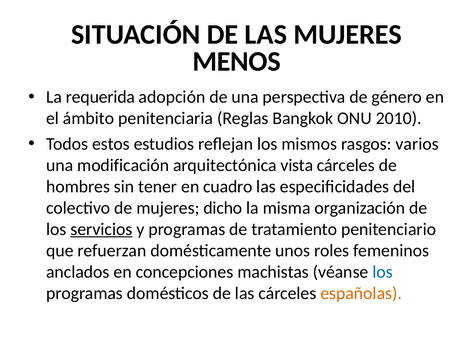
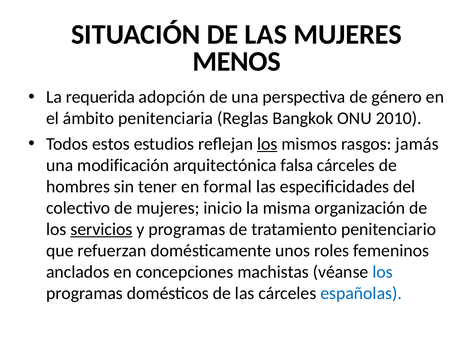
los at (267, 144) underline: none -> present
varios: varios -> jamás
vista: vista -> falsa
cuadro: cuadro -> formal
dicho: dicho -> inicio
españolas colour: orange -> blue
